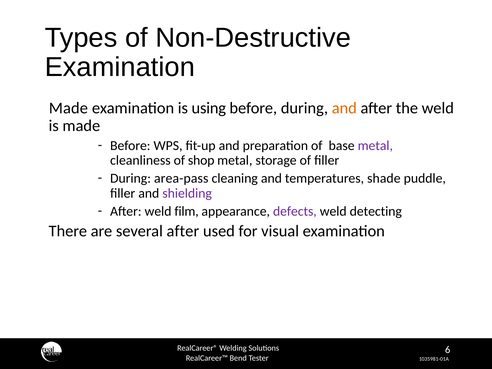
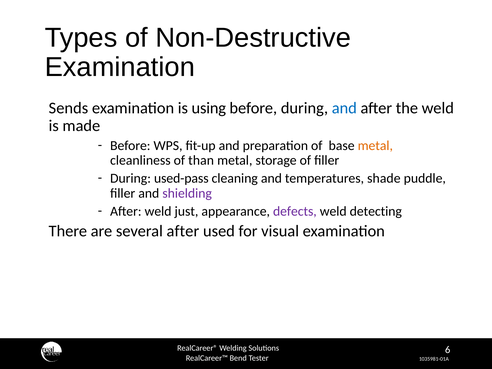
Made at (68, 108): Made -> Sends
and at (344, 108) colour: orange -> blue
metal at (375, 145) colour: purple -> orange
shop: shop -> than
area-pass: area-pass -> used-pass
film: film -> just
